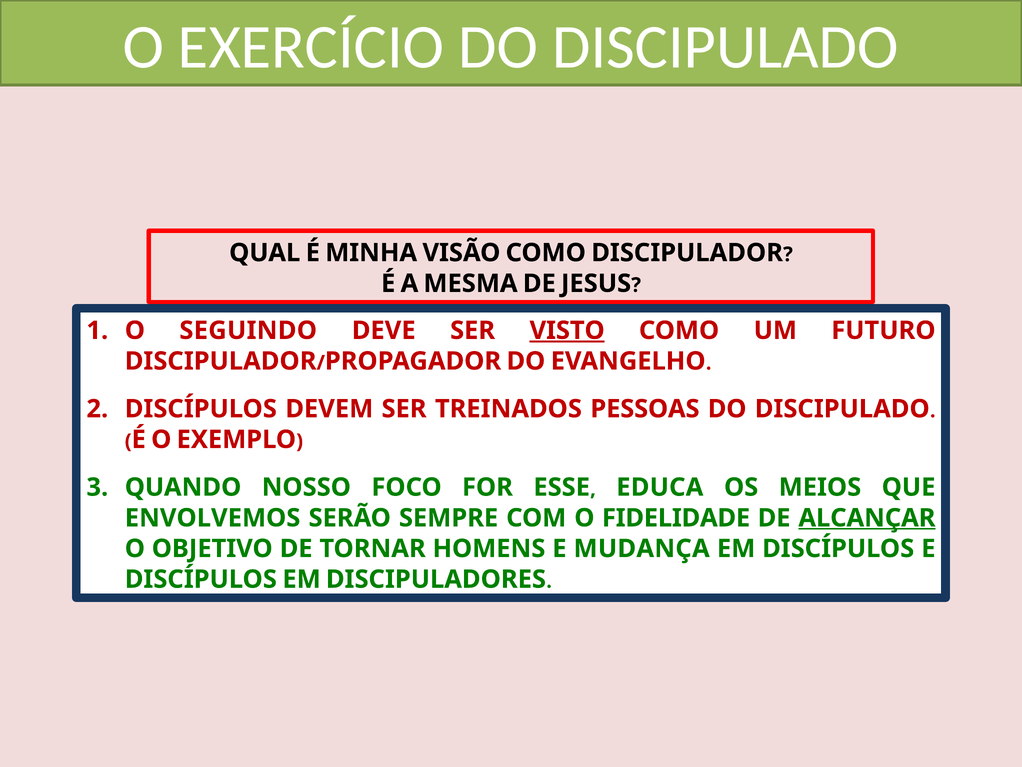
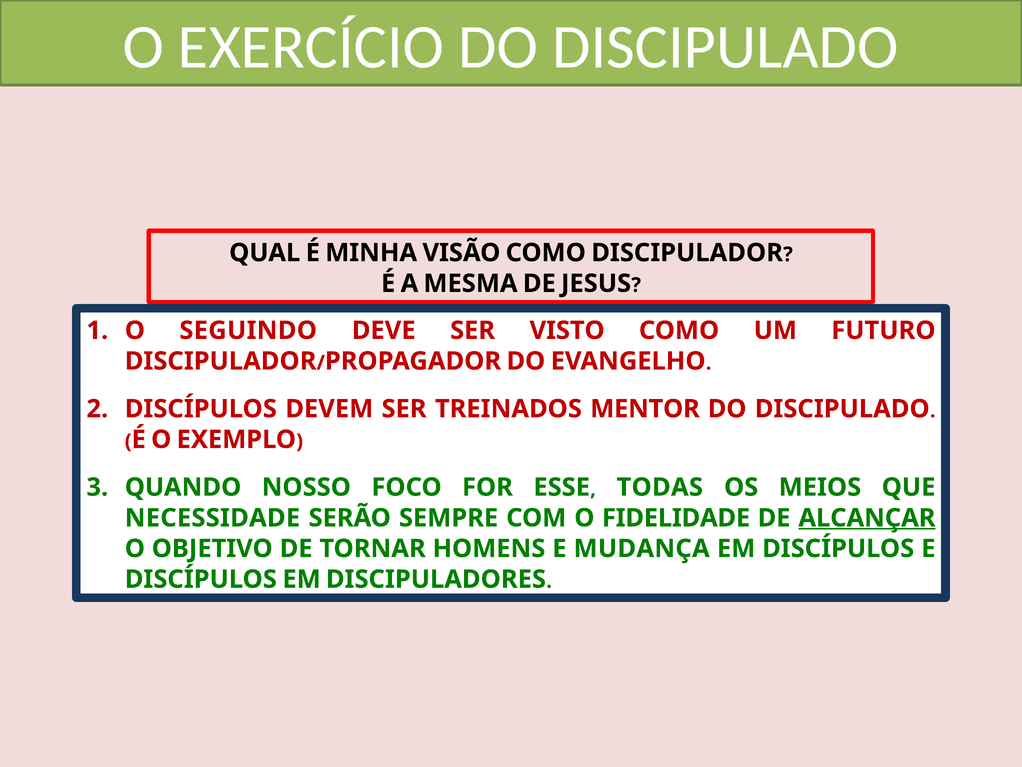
VISTO underline: present -> none
PESSOAS: PESSOAS -> MENTOR
EDUCA: EDUCA -> TODAS
ENVOLVEMOS: ENVOLVEMOS -> NECESSIDADE
